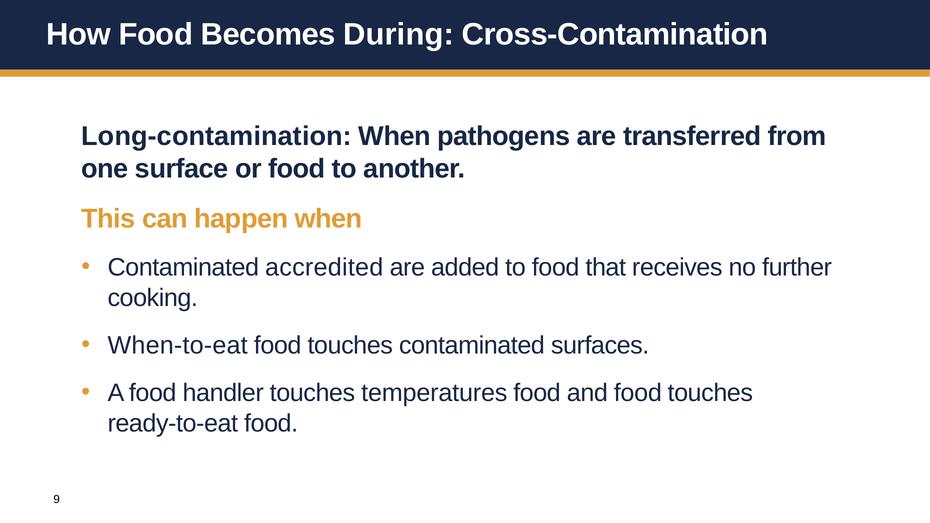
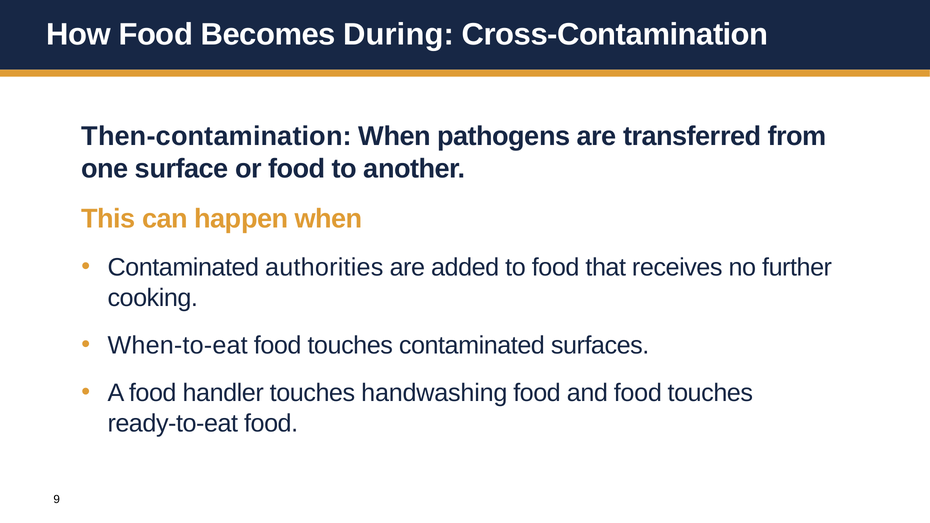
Long-contamination: Long-contamination -> Then-contamination
accredited: accredited -> authorities
temperatures: temperatures -> handwashing
